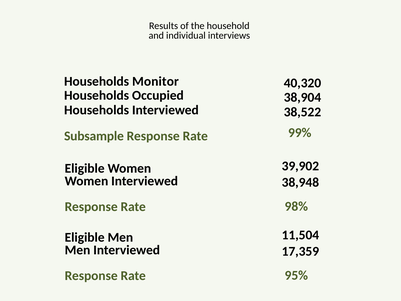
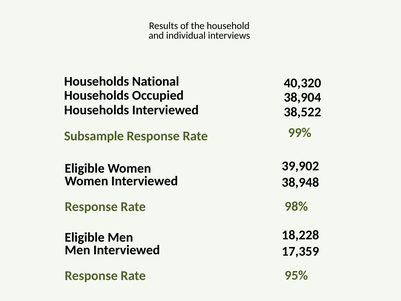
Monitor: Monitor -> National
11,504: 11,504 -> 18,228
